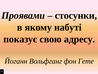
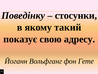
Проявами: Проявами -> Поведінку
набуті: набуті -> такий
